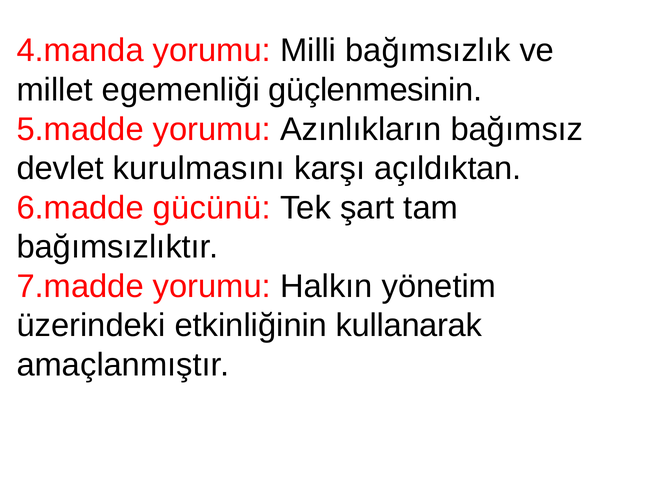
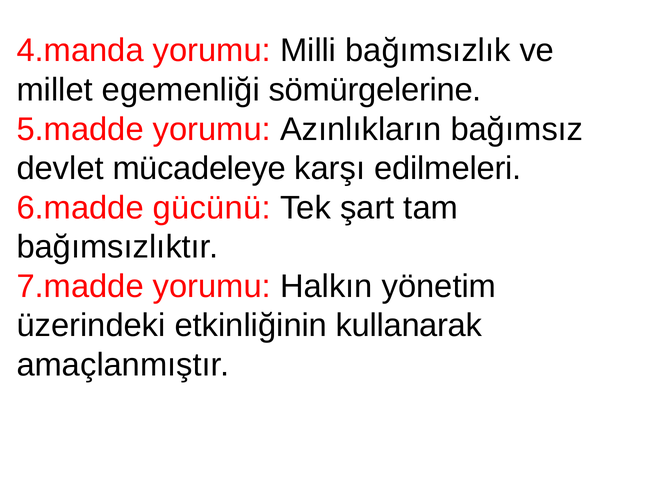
güçlenmesinin: güçlenmesinin -> sömürgelerine
kurulmasını: kurulmasını -> mücadeleye
açıldıktan: açıldıktan -> edilmeleri
